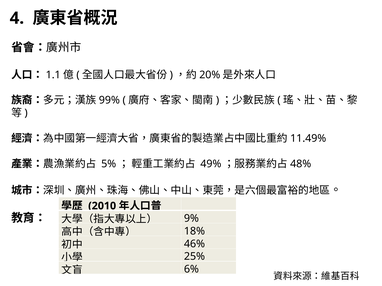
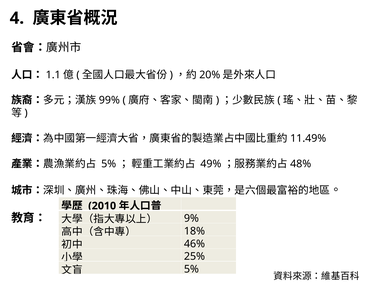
6% at (191, 270): 6% -> 5%
